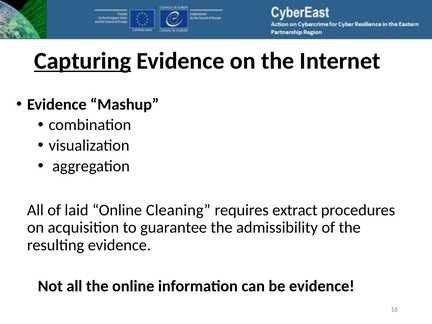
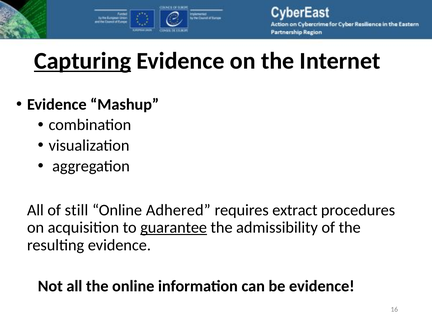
laid: laid -> still
Cleaning: Cleaning -> Adhered
guarantee underline: none -> present
